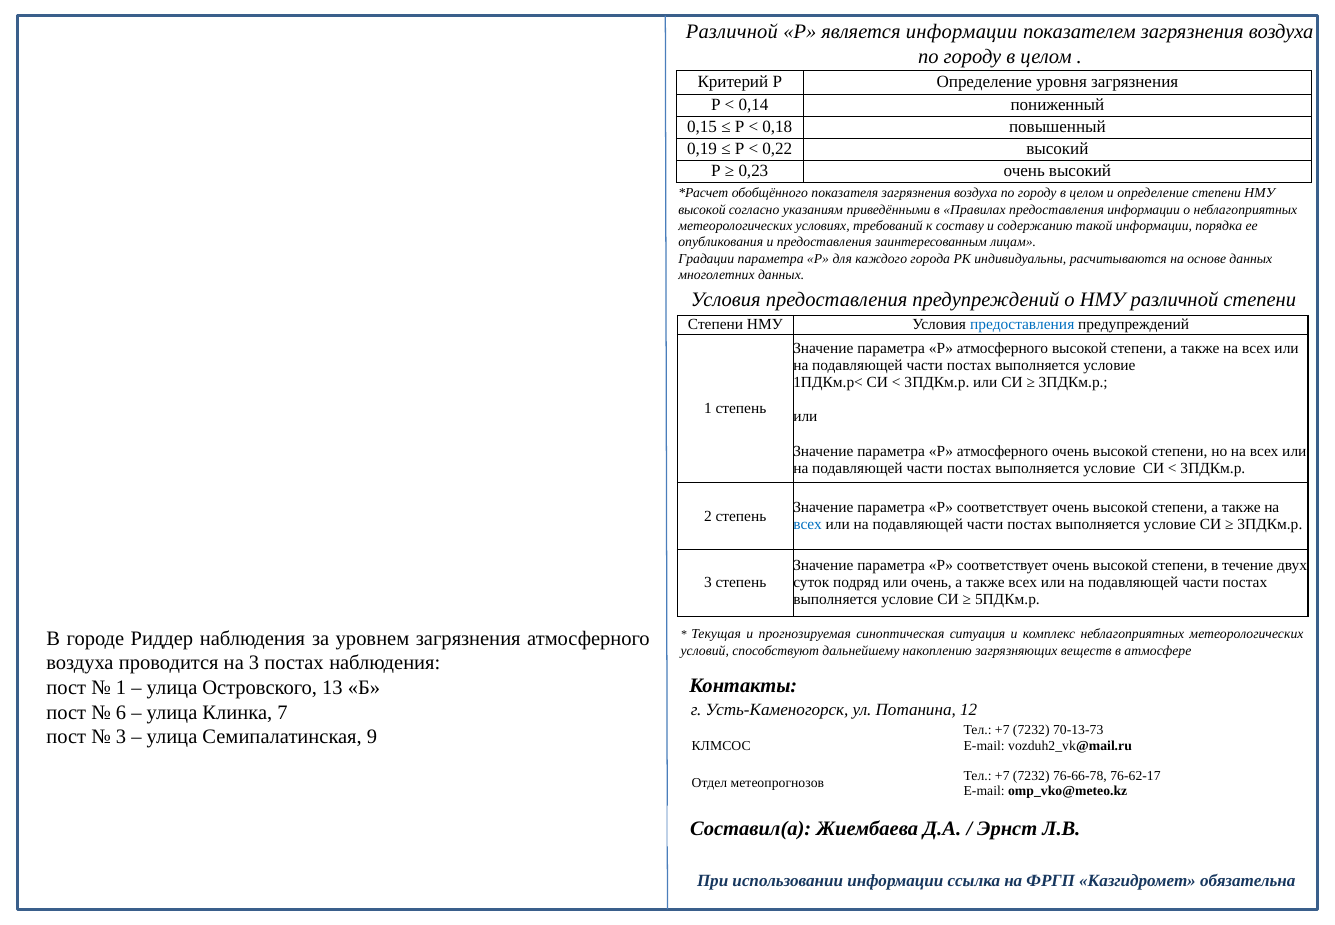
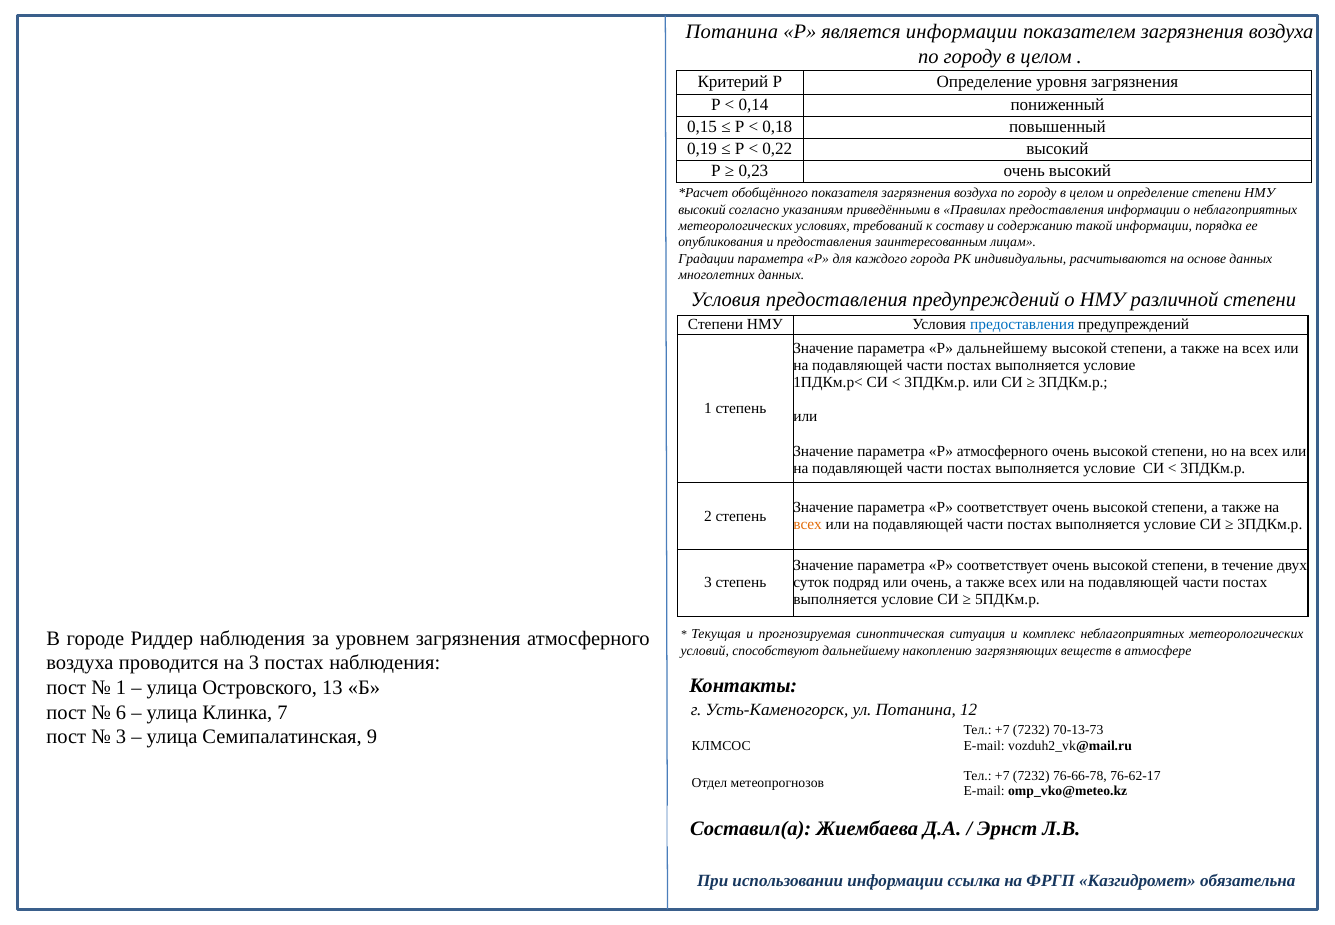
Различной at (732, 32): Различной -> Потанина
высокой at (702, 209): высокой -> высокий
атмосферного at (1003, 348): атмосферного -> дальнейшему
всех at (808, 524) colour: blue -> orange
